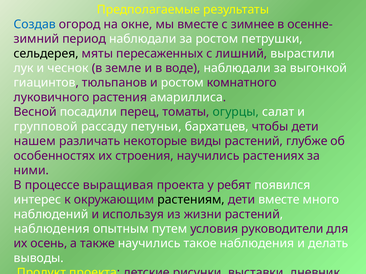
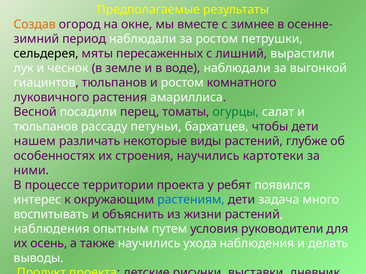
Создав colour: blue -> orange
групповой at (46, 127): групповой -> тюльпанов
научились растениях: растениях -> картотеки
выращивая: выращивая -> территории
растениям colour: black -> blue
дети вместе: вместе -> задача
наблюдений: наблюдений -> воспитывать
используя: используя -> объяснить
такое: такое -> ухода
